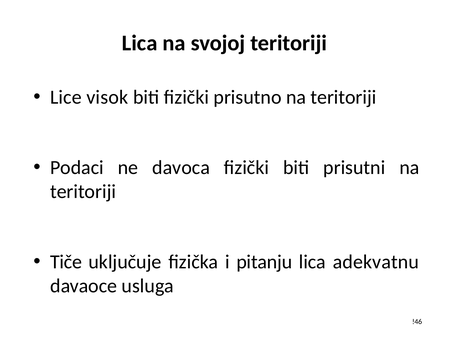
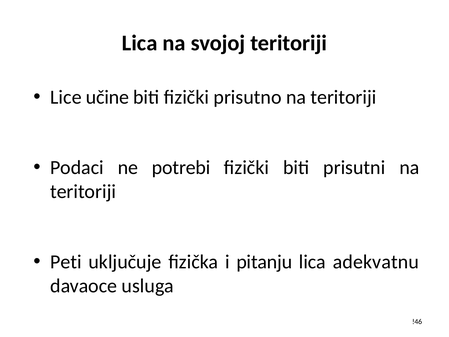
visok: visok -> učine
davoca: davoca -> potrebi
Tiče: Tiče -> Peti
